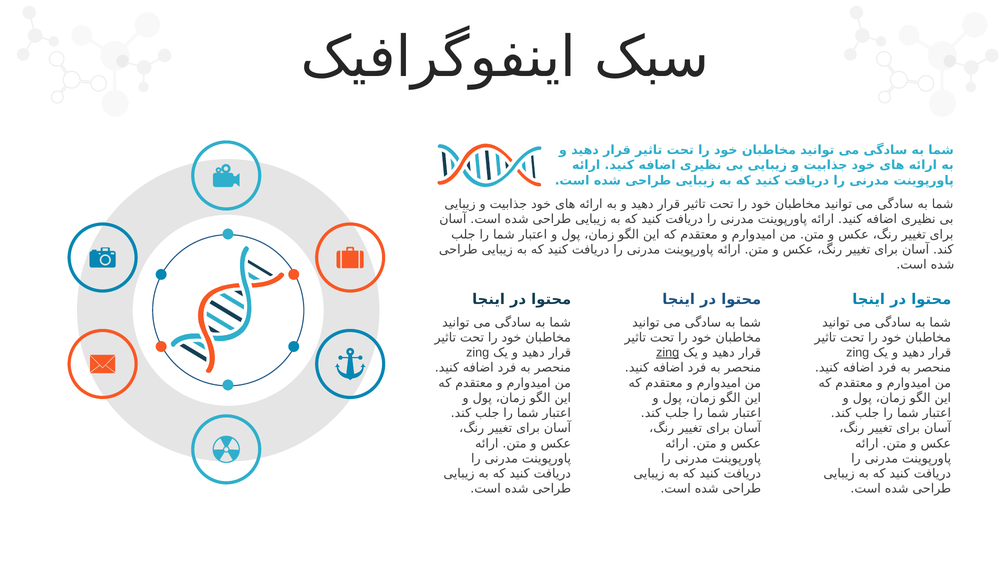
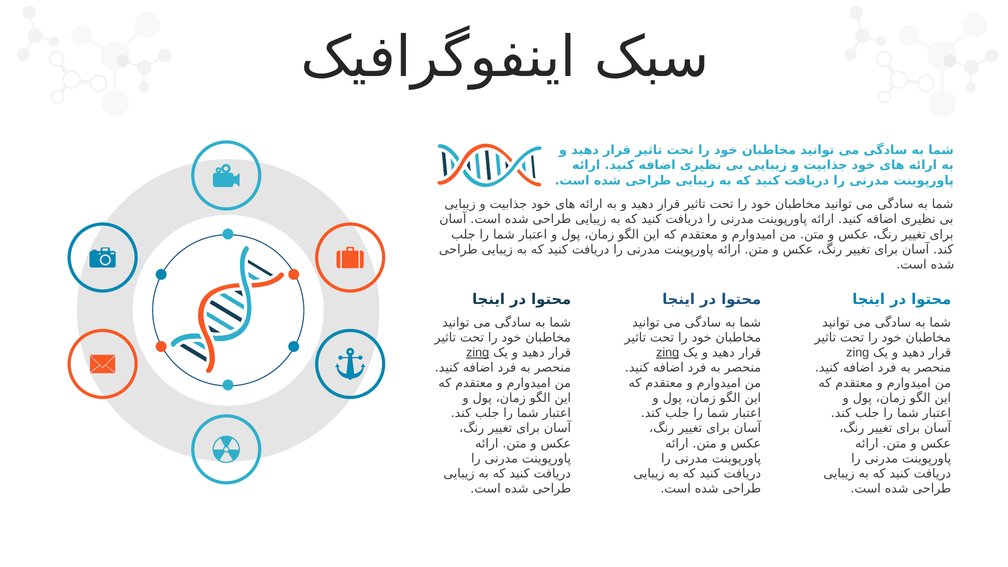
zing at (478, 353) underline: none -> present
